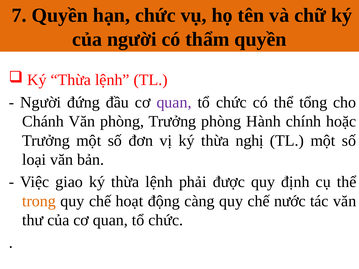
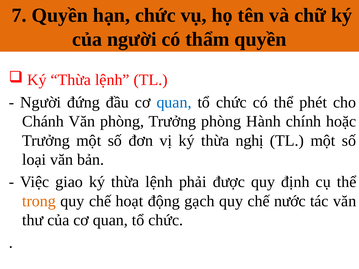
quan at (174, 102) colour: purple -> blue
tổng: tổng -> phét
càng: càng -> gạch
